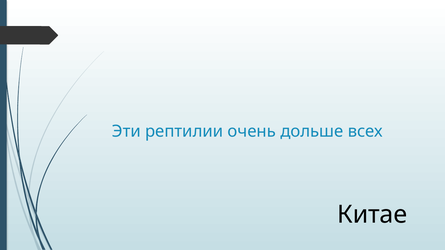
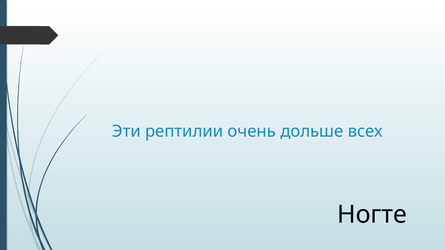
Китае: Китае -> Ногте
